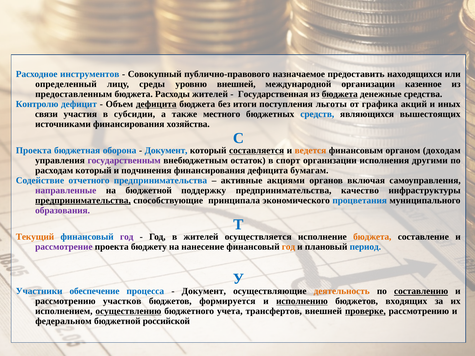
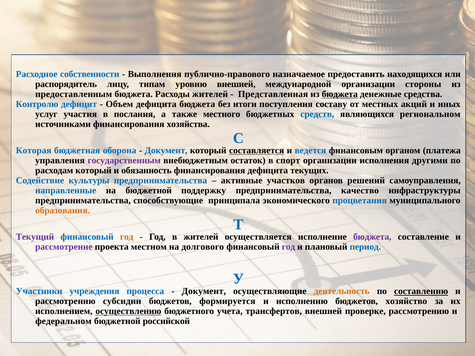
инструментов: инструментов -> собственности
Совокупный: Совокупный -> Выполнения
определенный: определенный -> распорядитель
среды: среды -> типам
казенное: казенное -> стороны
Государственная: Государственная -> Представленная
дефицита at (156, 104) underline: present -> none
льготы: льготы -> составу
графика: графика -> местных
связи: связи -> услуг
субсидии: субсидии -> послания
вышестоящих: вышестоящих -> региональном
Проекта at (34, 151): Проекта -> Которая
ведется colour: orange -> blue
доходам: доходам -> платежа
подчинения: подчинения -> обязанность
бумагам: бумагам -> текущих
отчетного: отчетного -> культуры
акциями: акциями -> участков
включая: включая -> решений
направленные colour: purple -> blue
предпринимательства at (83, 201) underline: present -> none
образования colour: purple -> orange
Текущий colour: orange -> purple
год at (127, 237) colour: purple -> orange
бюджета at (372, 237) colour: orange -> purple
бюджету: бюджету -> местном
нанесение: нанесение -> долгового
год at (288, 247) colour: orange -> purple
обеспечение: обеспечение -> учреждения
участков: участков -> субсидии
исполнению underline: present -> none
входящих: входящих -> хозяйство
проверке underline: present -> none
